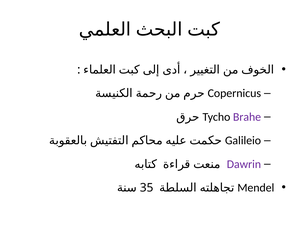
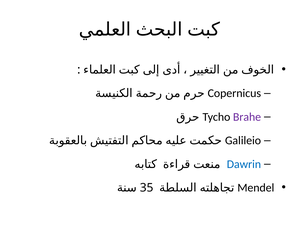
Dawrin colour: purple -> blue
